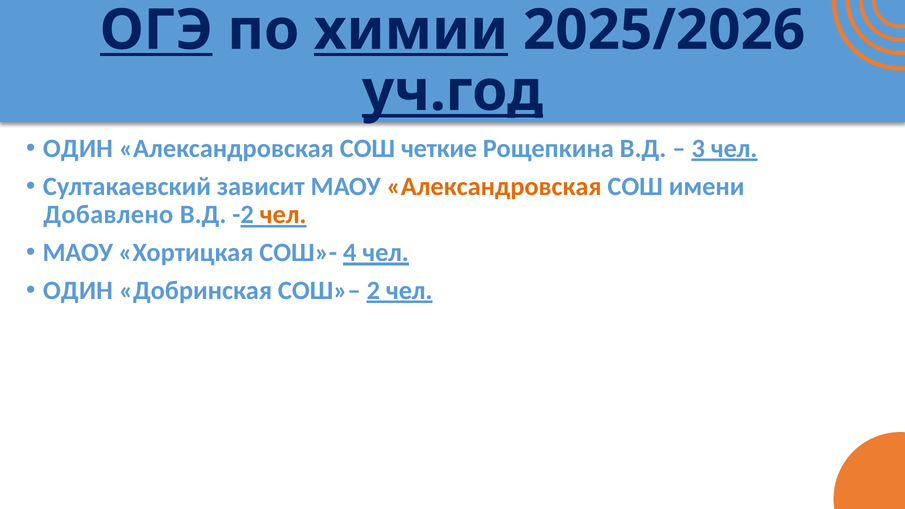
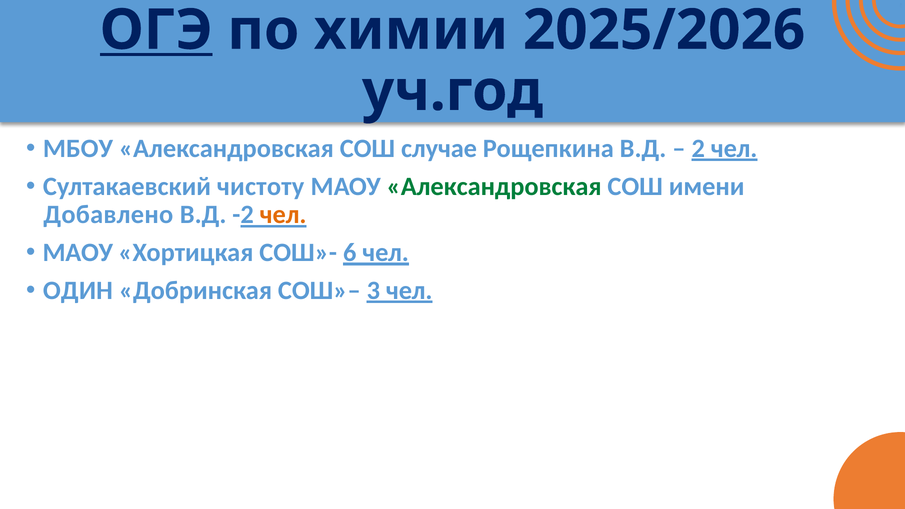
химии underline: present -> none
уч.год underline: present -> none
ОДИН at (78, 148): ОДИН -> МБОУ
четкие: четкие -> случае
3: 3 -> 2
зависит: зависит -> чистоту
Александровская at (494, 186) colour: orange -> green
4: 4 -> 6
2: 2 -> 3
